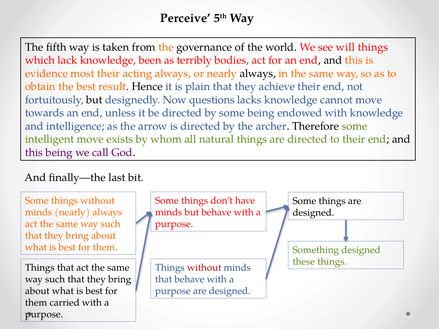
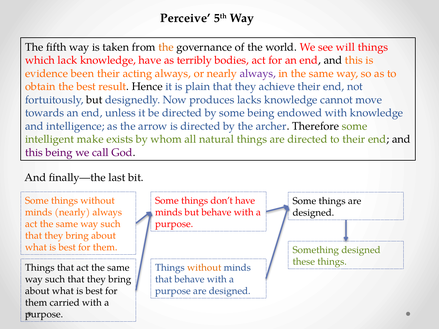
knowledge been: been -> have
most: most -> been
always at (258, 74) colour: black -> purple
questions: questions -> produces
intelligent move: move -> make
without at (204, 268) colour: red -> orange
